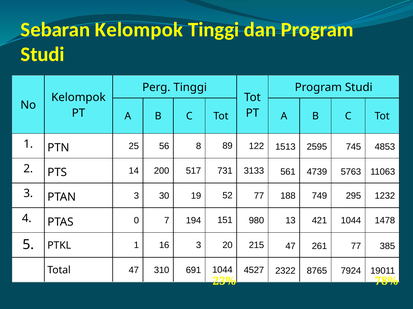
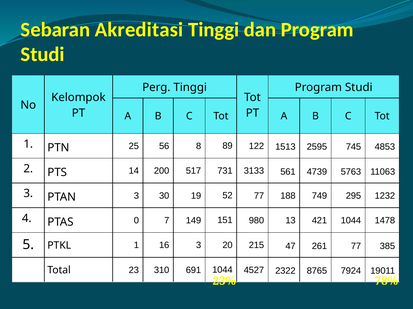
Sebaran Kelompok: Kelompok -> Akreditasi
194: 194 -> 149
Total 47: 47 -> 23
